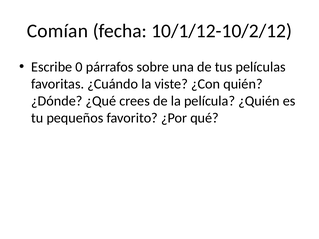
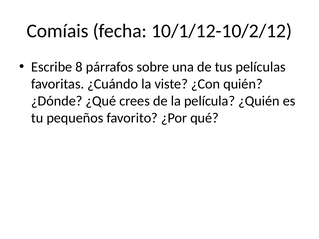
Comían: Comían -> Comíais
0: 0 -> 8
